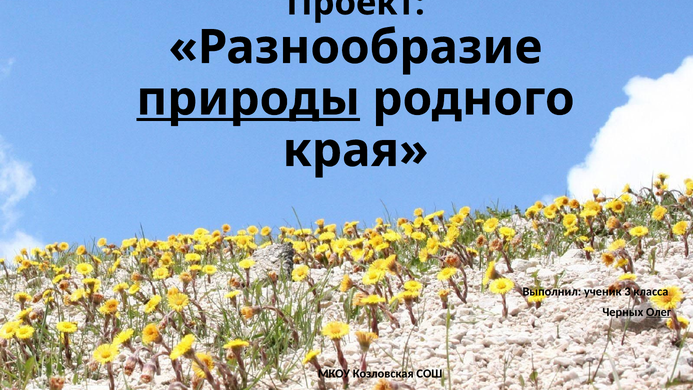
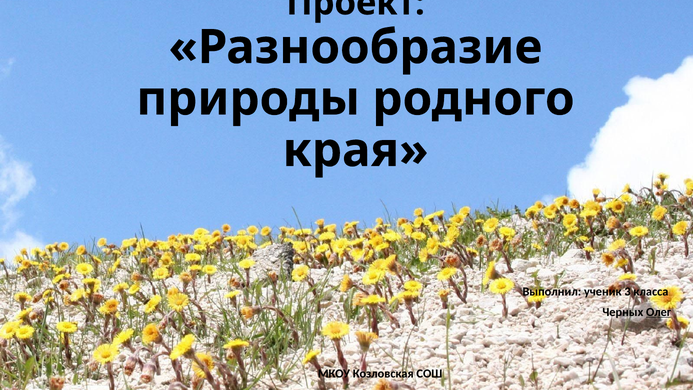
природы underline: present -> none
